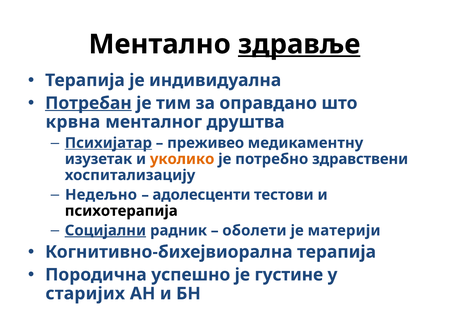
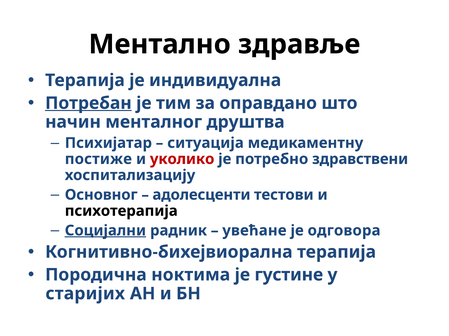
здравље underline: present -> none
крвна: крвна -> начин
Психијатар underline: present -> none
преживео: преживео -> ситуација
изузетак: изузетак -> постиже
уколико colour: orange -> red
Недељно: Недељно -> Основног
оболети: оболети -> увећане
материји: материји -> одговора
успешно: успешно -> ноктима
